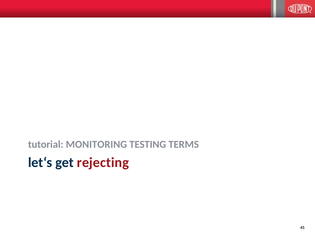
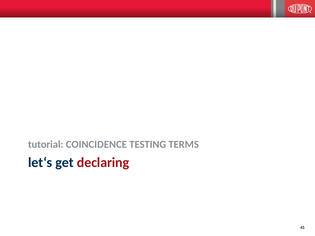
MONITORING: MONITORING -> COINCIDENCE
rejecting: rejecting -> declaring
